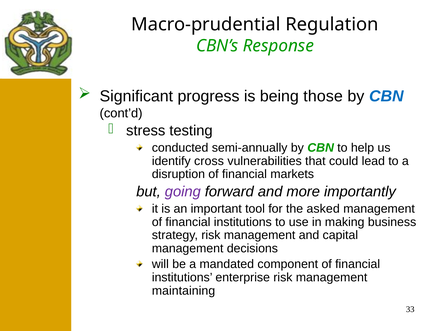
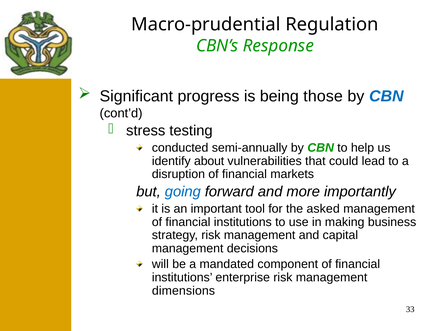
cross: cross -> about
going colour: purple -> blue
maintaining: maintaining -> dimensions
